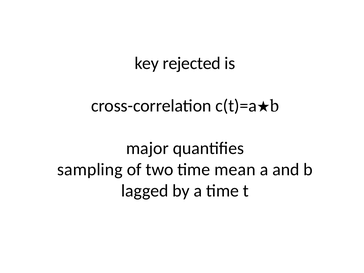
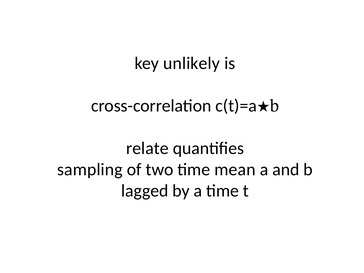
rejected: rejected -> unlikely
major: major -> relate
